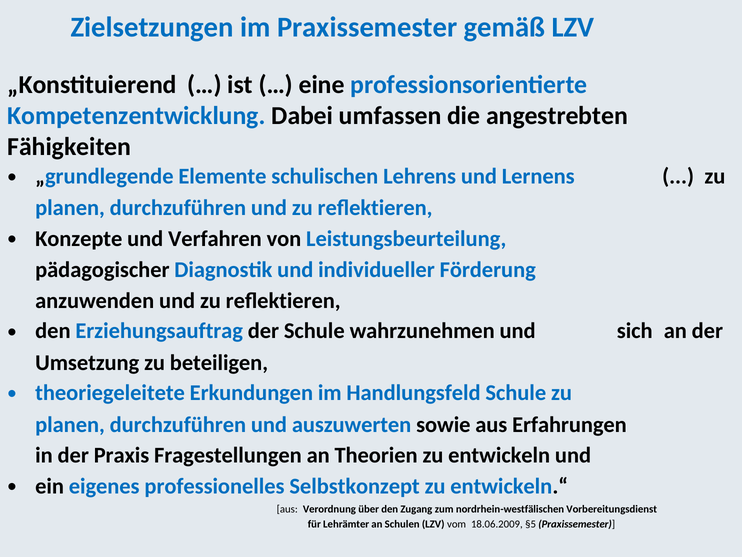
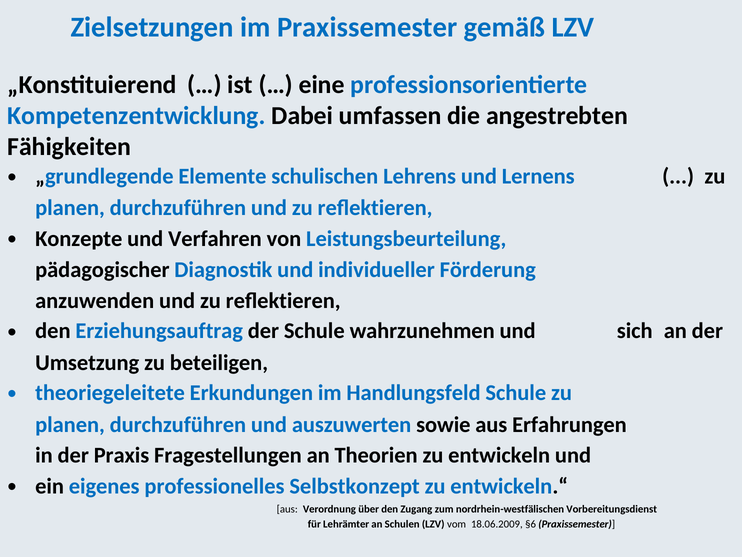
§5: §5 -> §6
